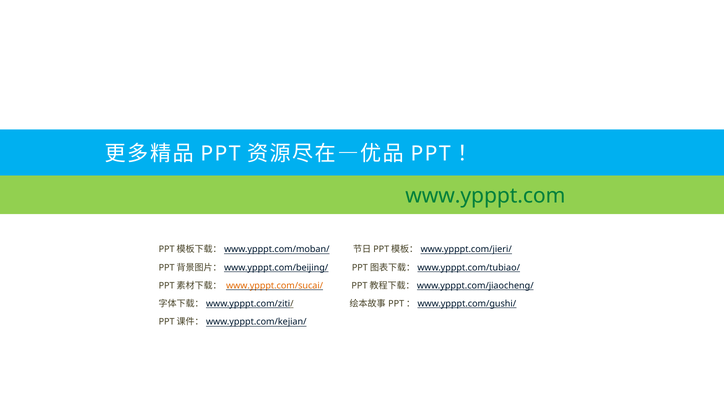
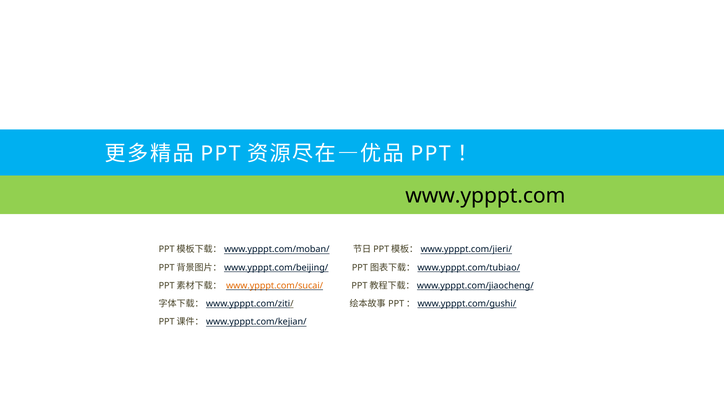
www.ypppt.com colour: green -> black
